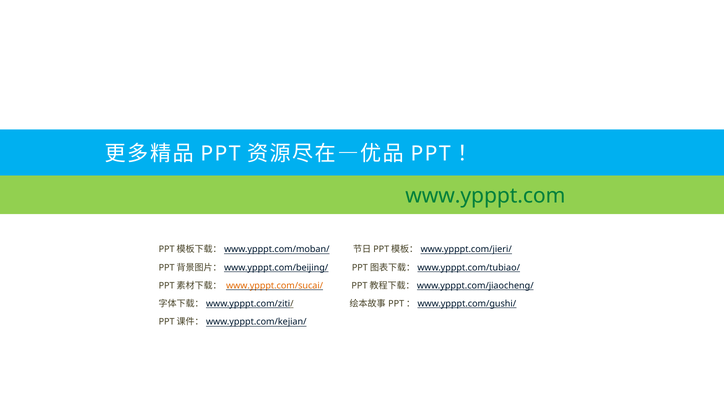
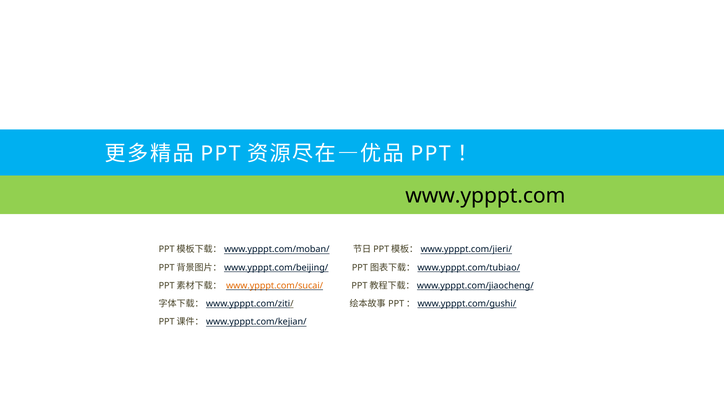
www.ypppt.com colour: green -> black
